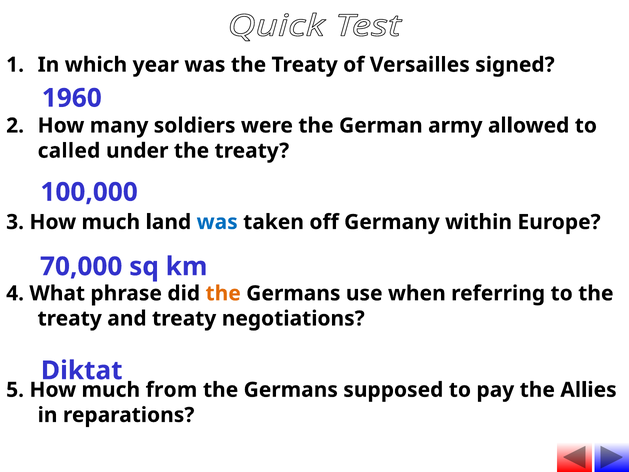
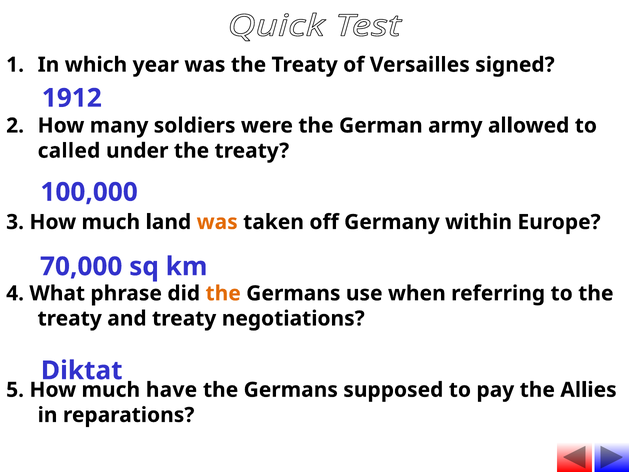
1960: 1960 -> 1912
was at (217, 222) colour: blue -> orange
from: from -> have
